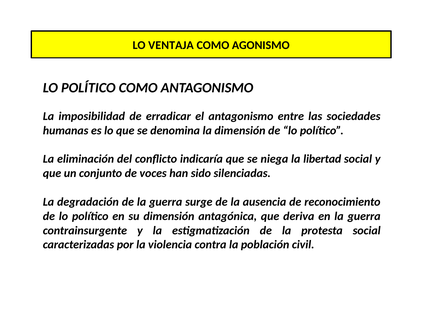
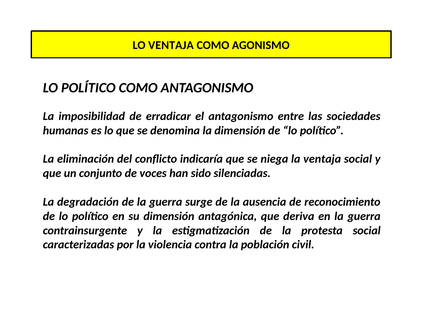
la libertad: libertad -> ventaja
